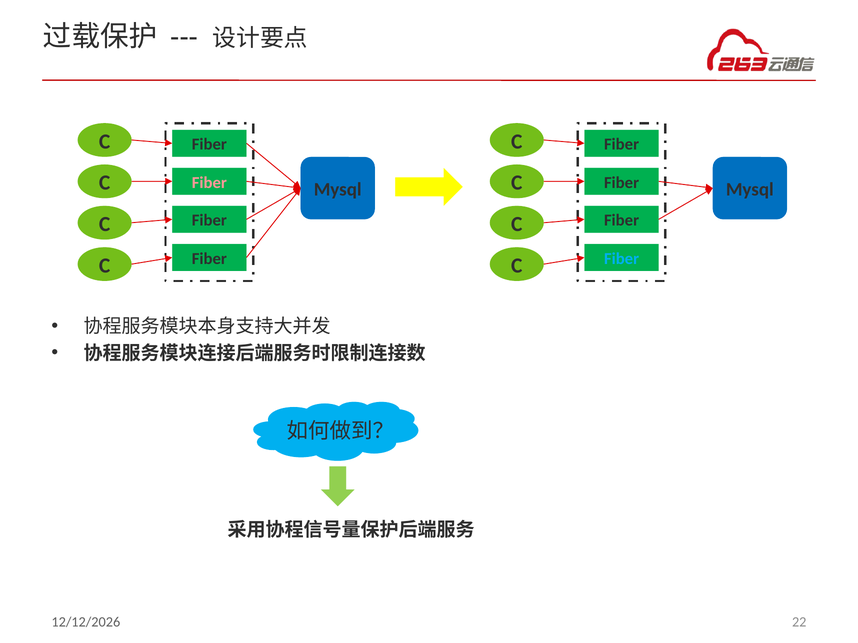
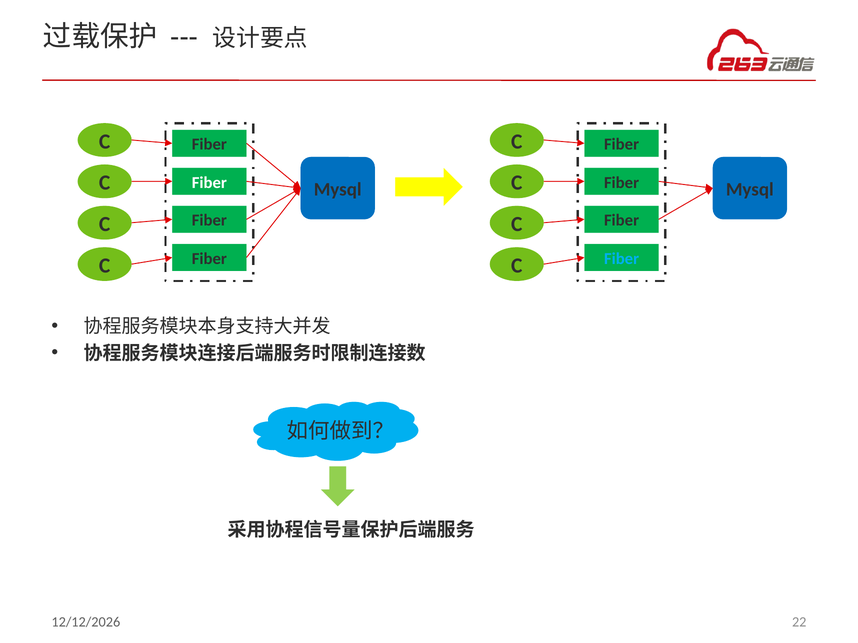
Fiber at (209, 183) colour: pink -> white
